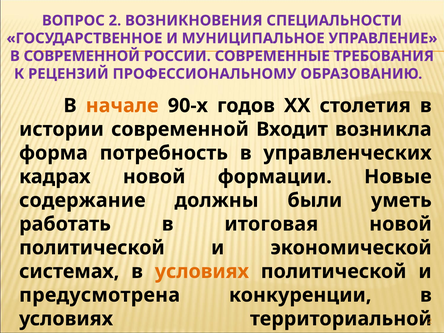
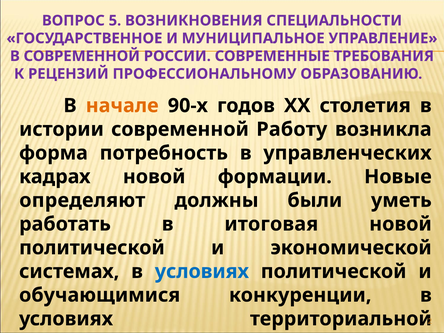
ВОПРОС 2: 2 -> 5
Входит: Входит -> Работу
содержание: содержание -> определяют
условиях at (202, 271) colour: orange -> blue
предусмотрена: предусмотрена -> обучающимися
